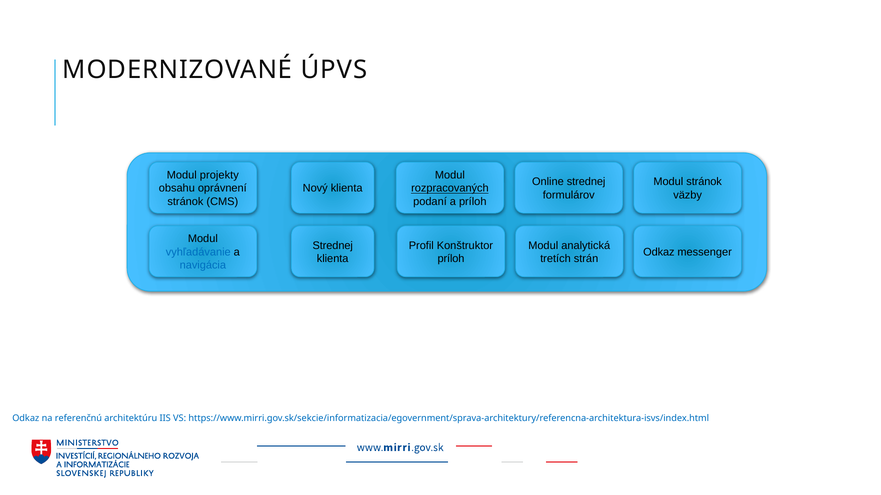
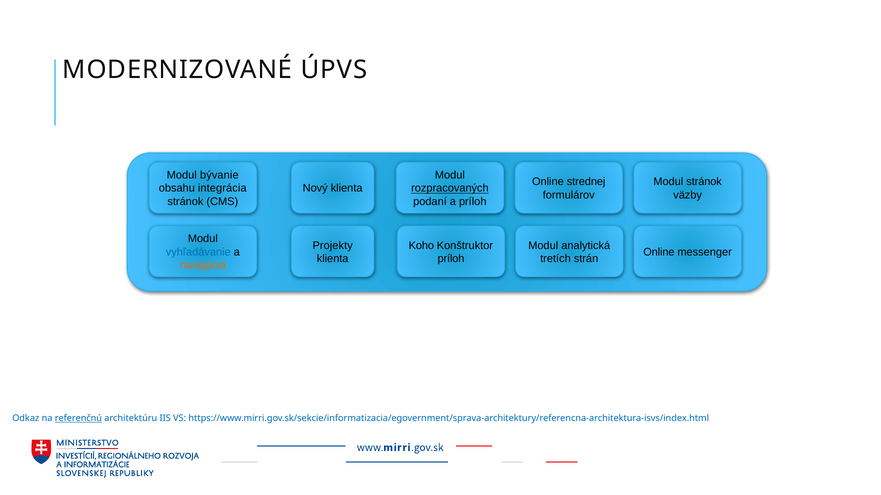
projekty: projekty -> bývanie
oprávnení: oprávnení -> integrácia
Strednej at (333, 246): Strednej -> Projekty
Profil: Profil -> Koho
Odkaz at (659, 252): Odkaz -> Online
navigácia colour: blue -> orange
referenčnú underline: none -> present
